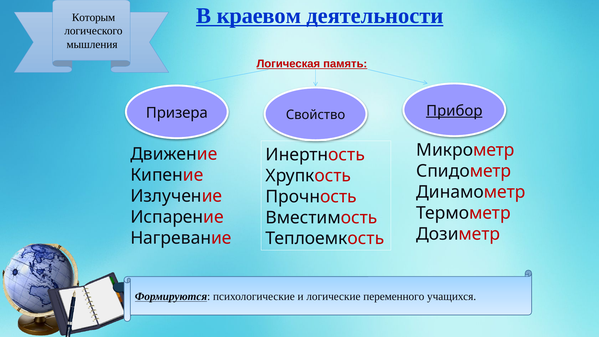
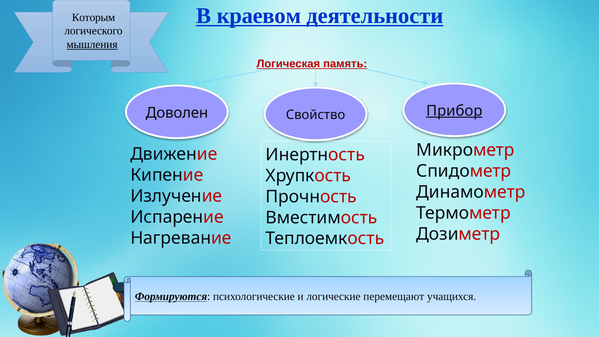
мышления underline: none -> present
Призера: Призера -> Доволен
переменного: переменного -> перемещают
